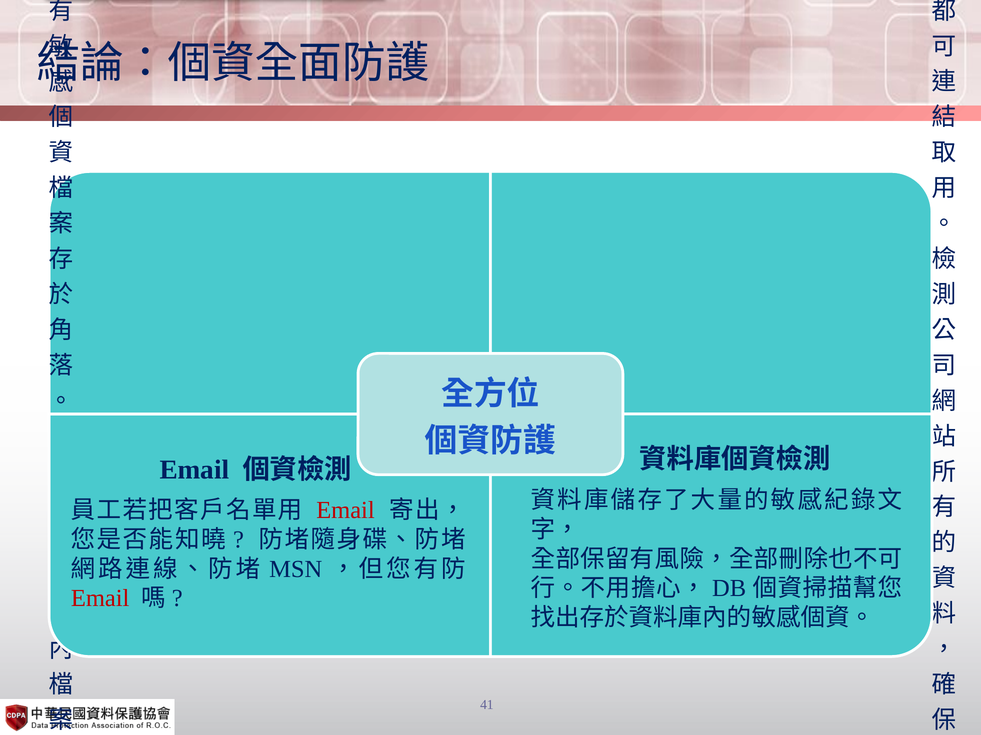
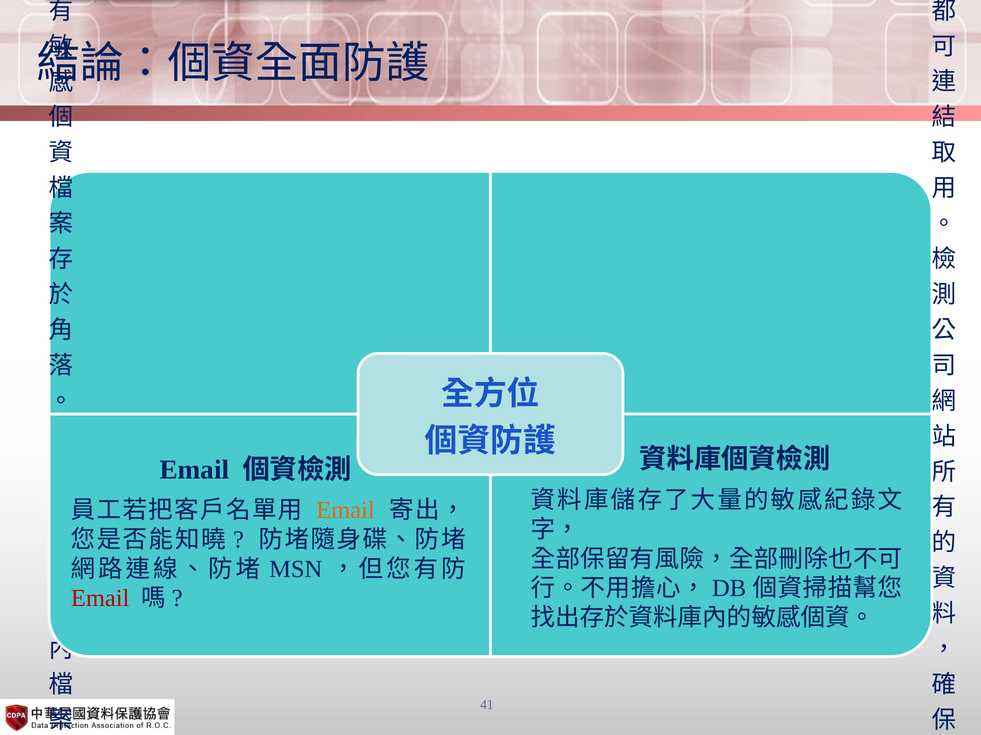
Email at (345, 511) colour: red -> orange
